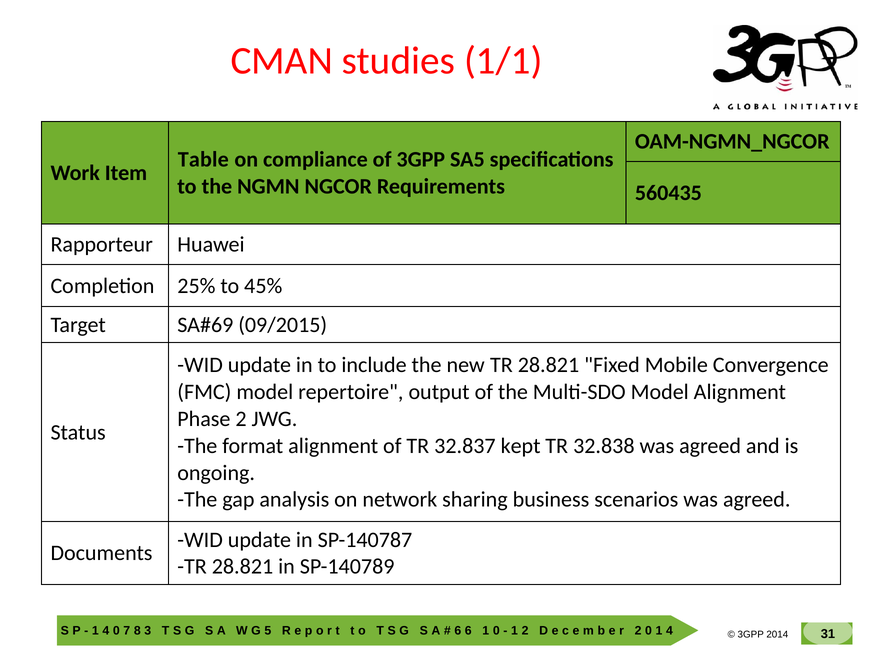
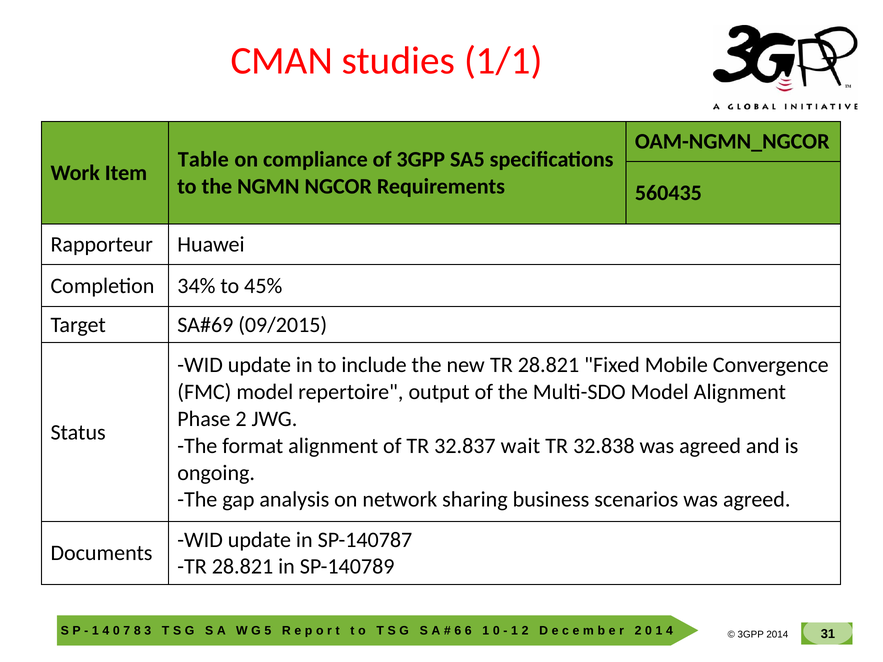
25%: 25% -> 34%
kept: kept -> wait
